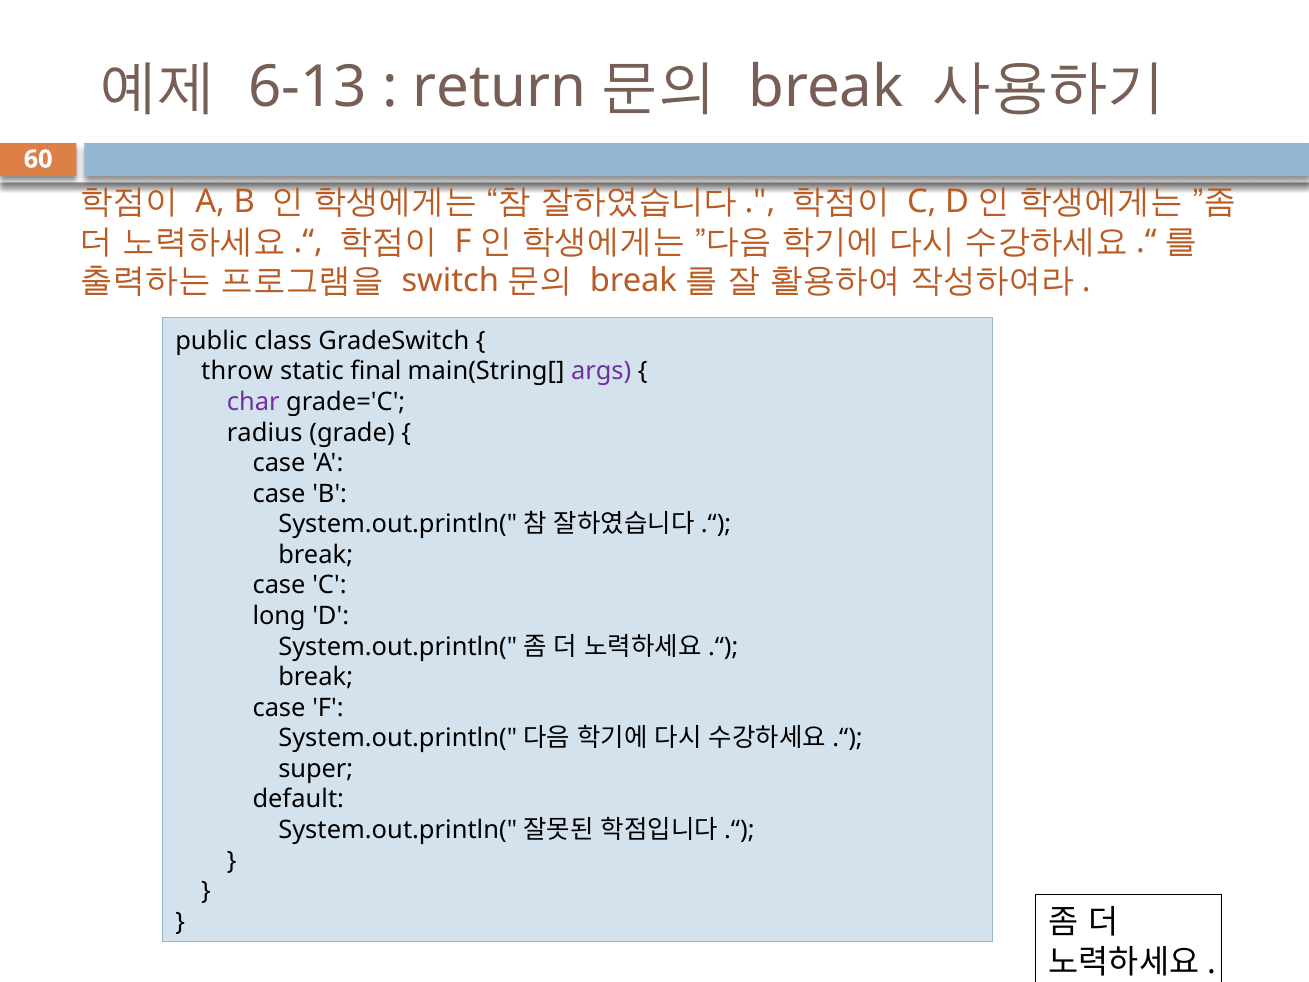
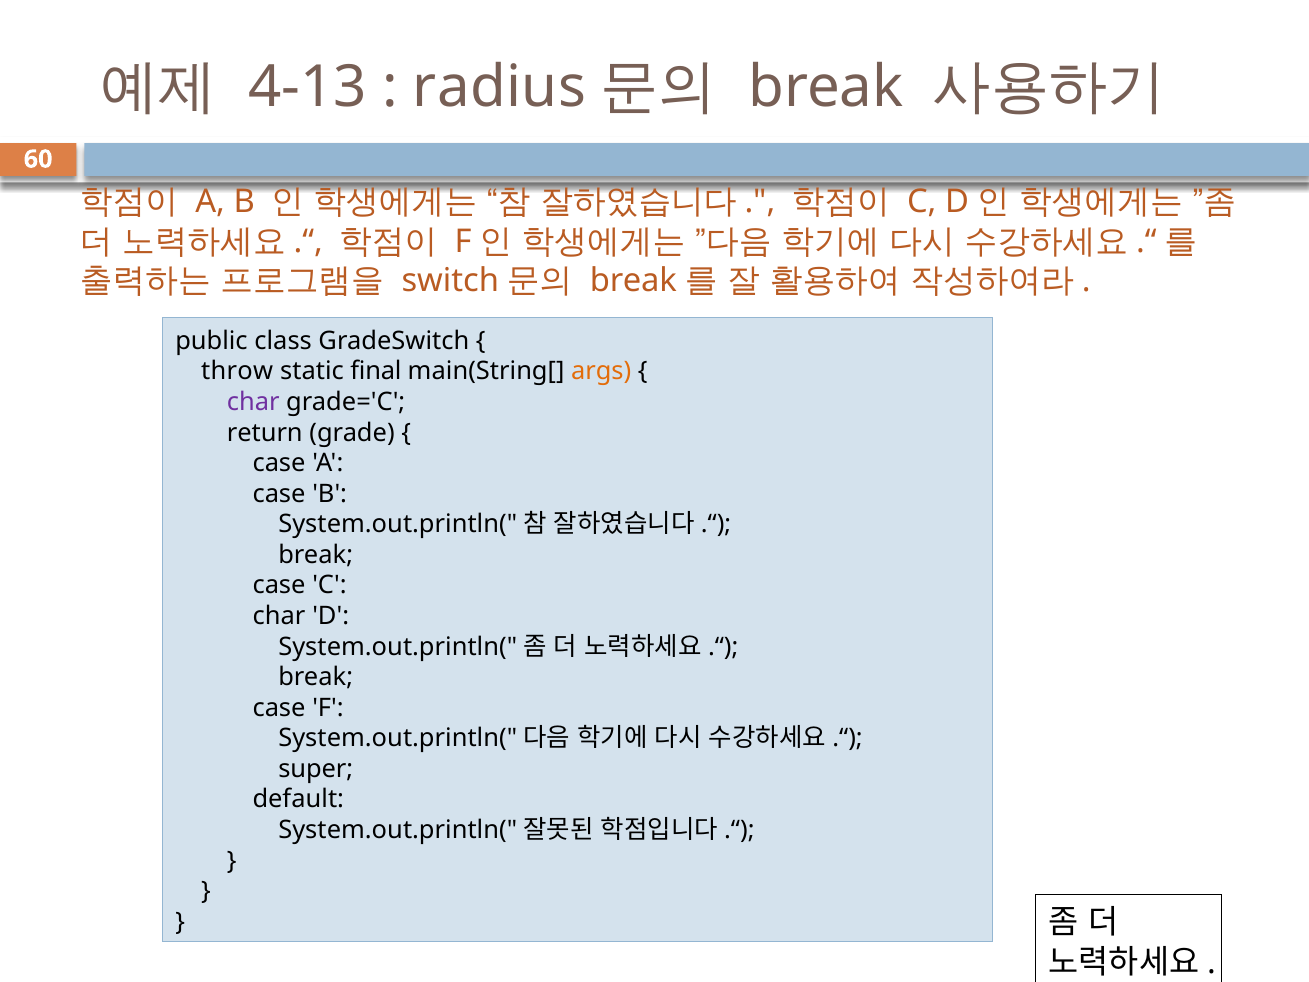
6-13: 6-13 -> 4-13
return: return -> radius
args colour: purple -> orange
radius: radius -> return
long at (279, 616): long -> char
